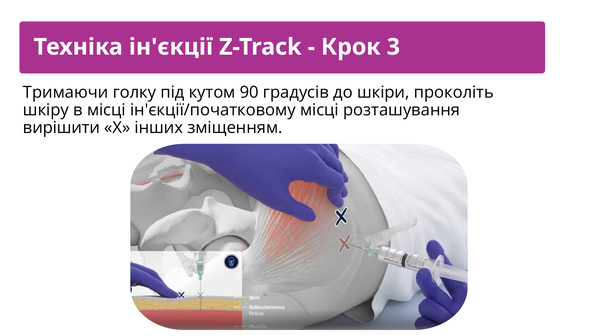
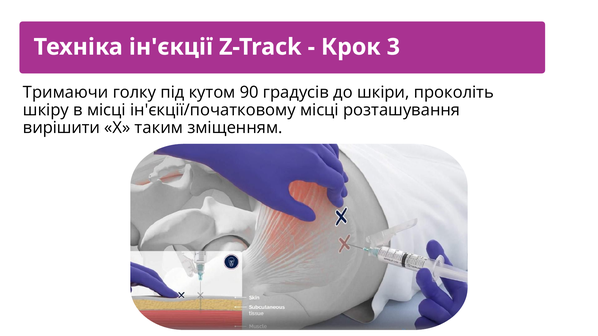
інших: інших -> таким
